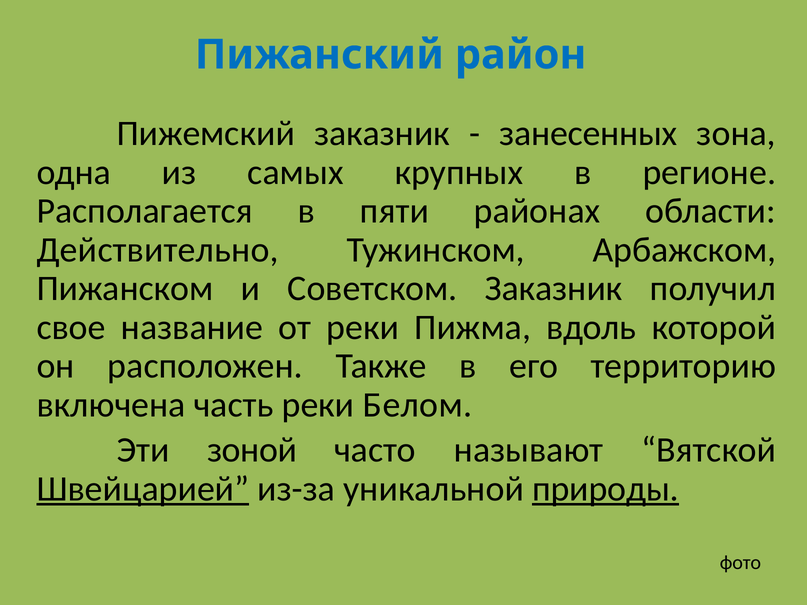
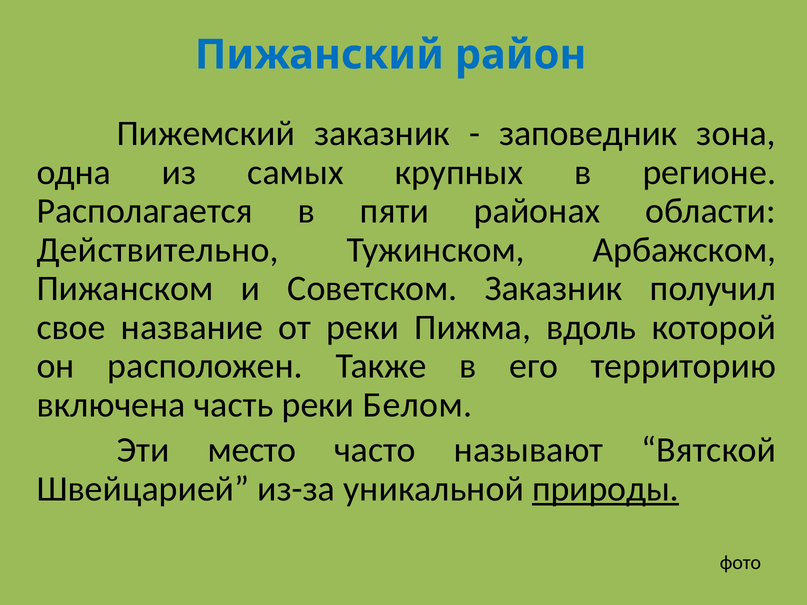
занесенных: занесенных -> заповедник
зоной: зоной -> место
Швейцарией underline: present -> none
